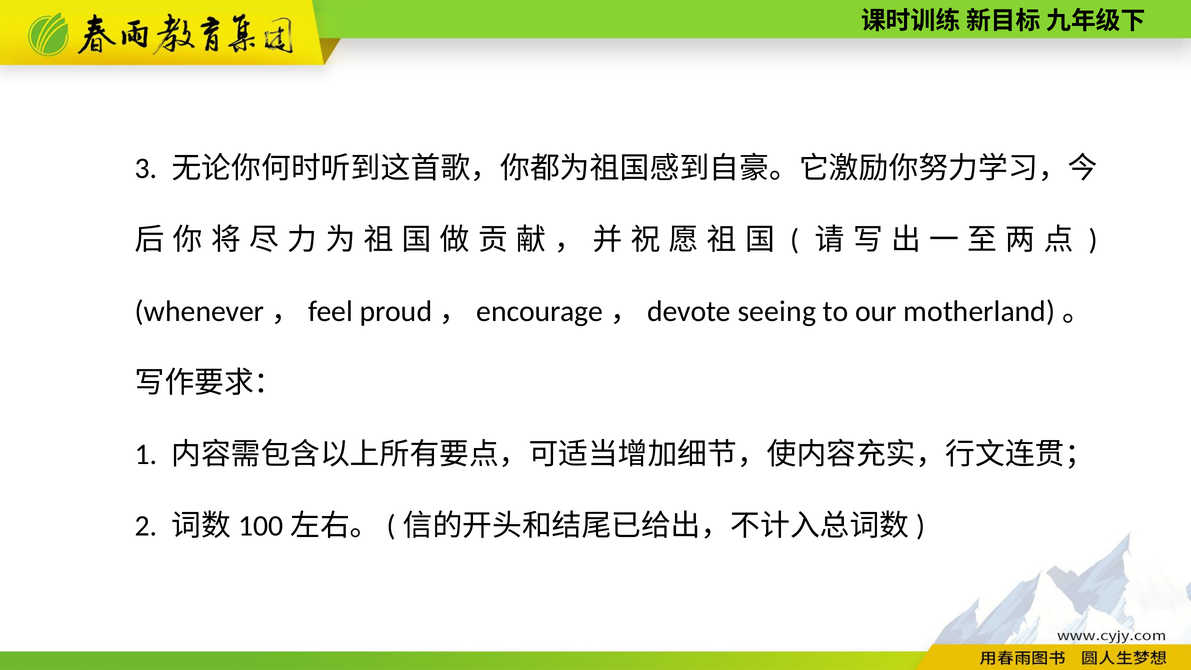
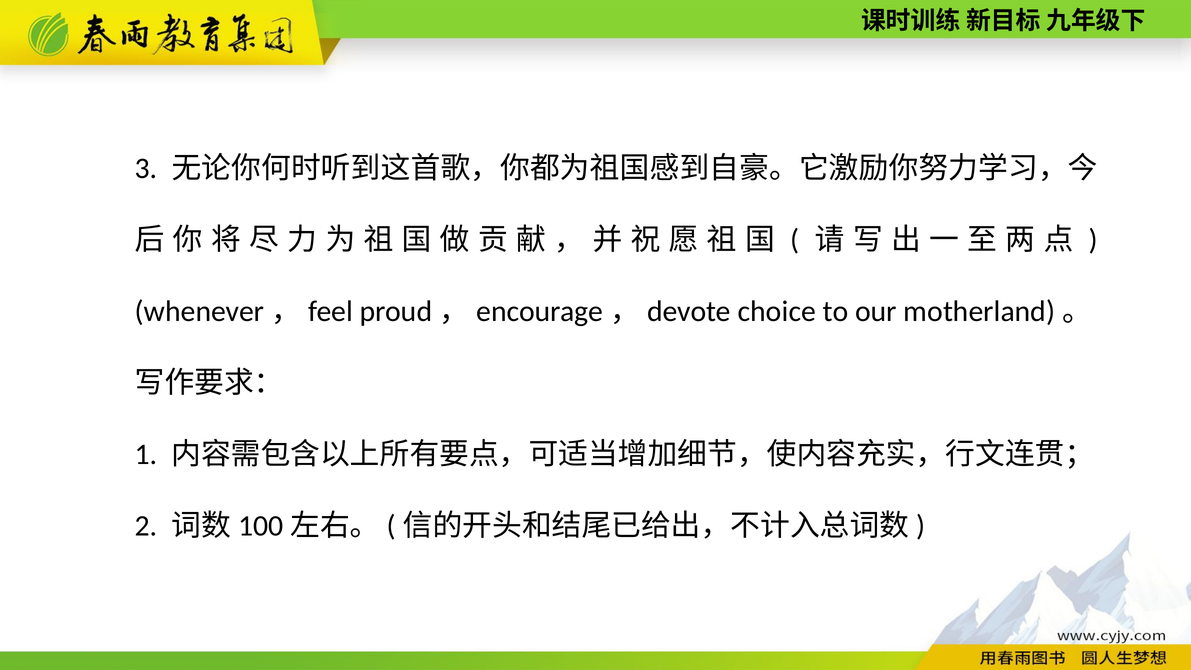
seeing: seeing -> choice
